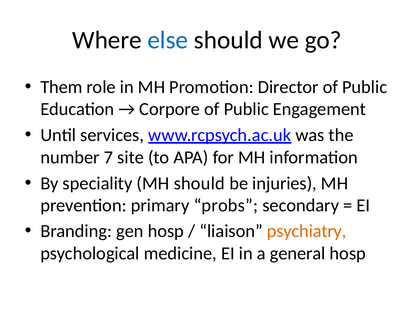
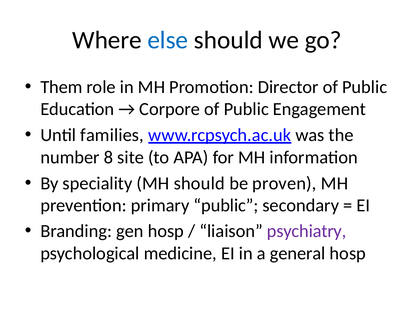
services: services -> families
7: 7 -> 8
injuries: injuries -> proven
primary probs: probs -> public
psychiatry colour: orange -> purple
